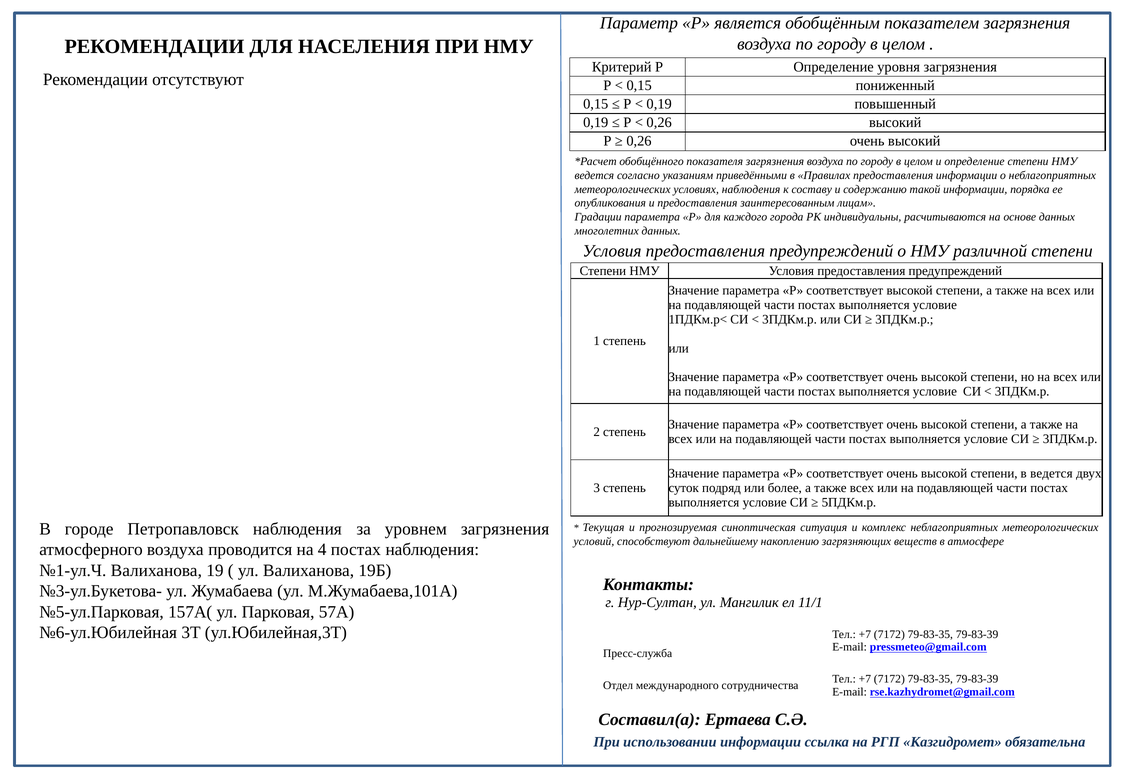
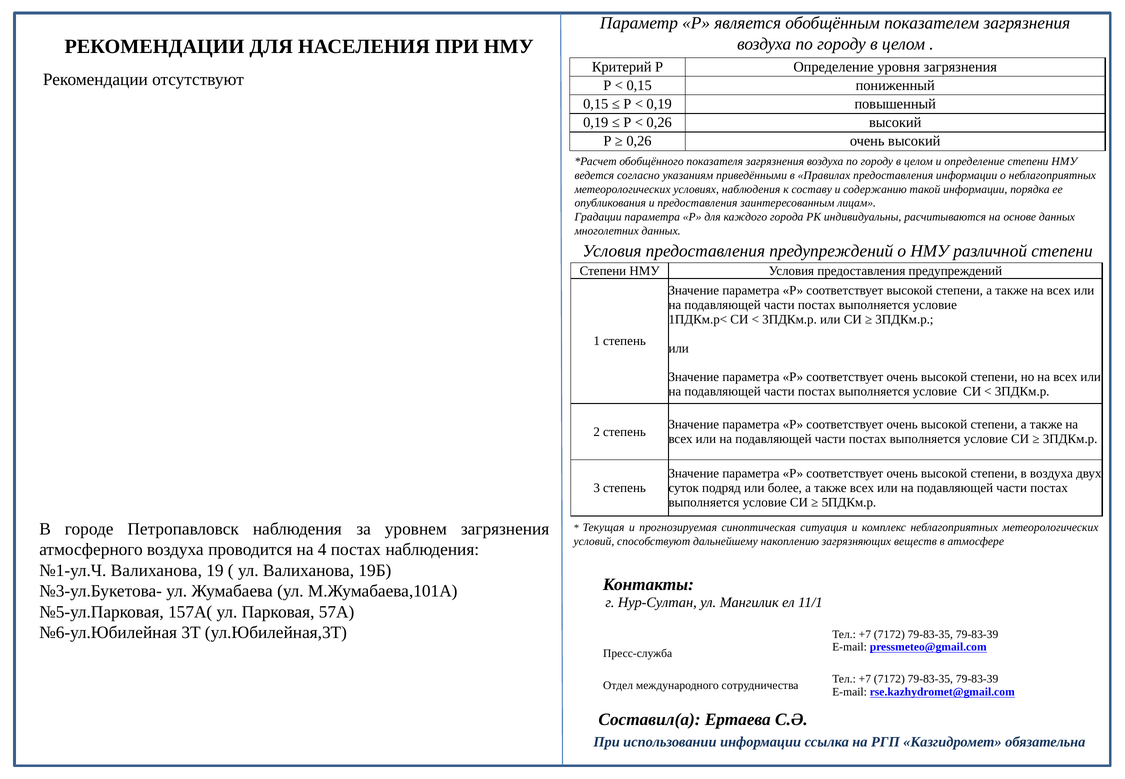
в ведется: ведется -> воздуха
